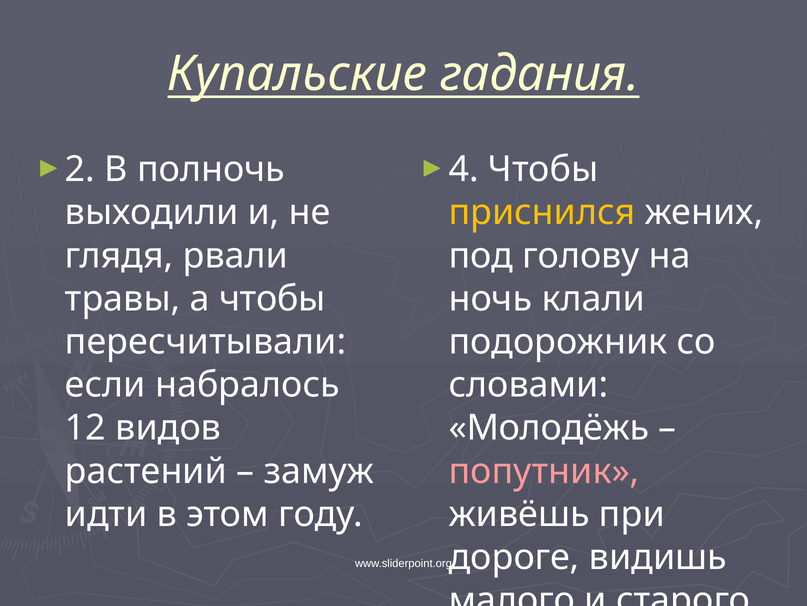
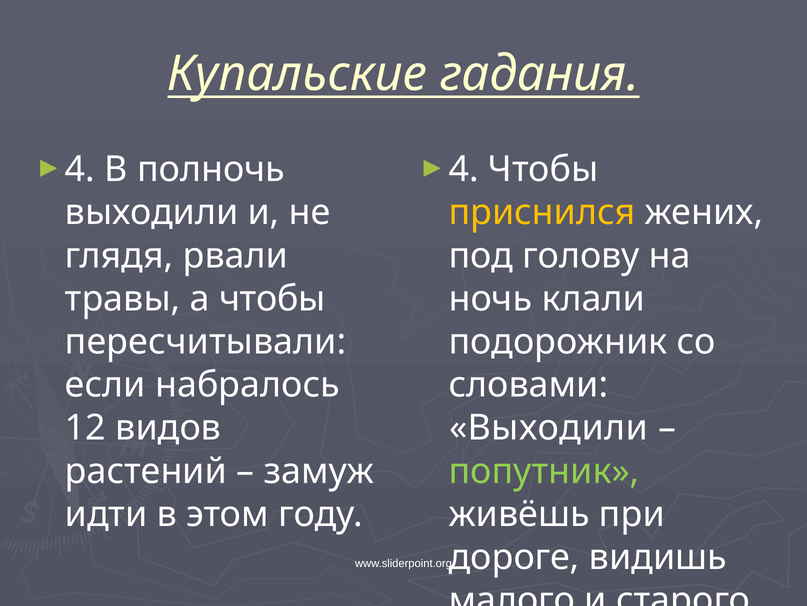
2 at (80, 169): 2 -> 4
Молодёжь at (549, 428): Молодёжь -> Выходили
попутник colour: pink -> light green
